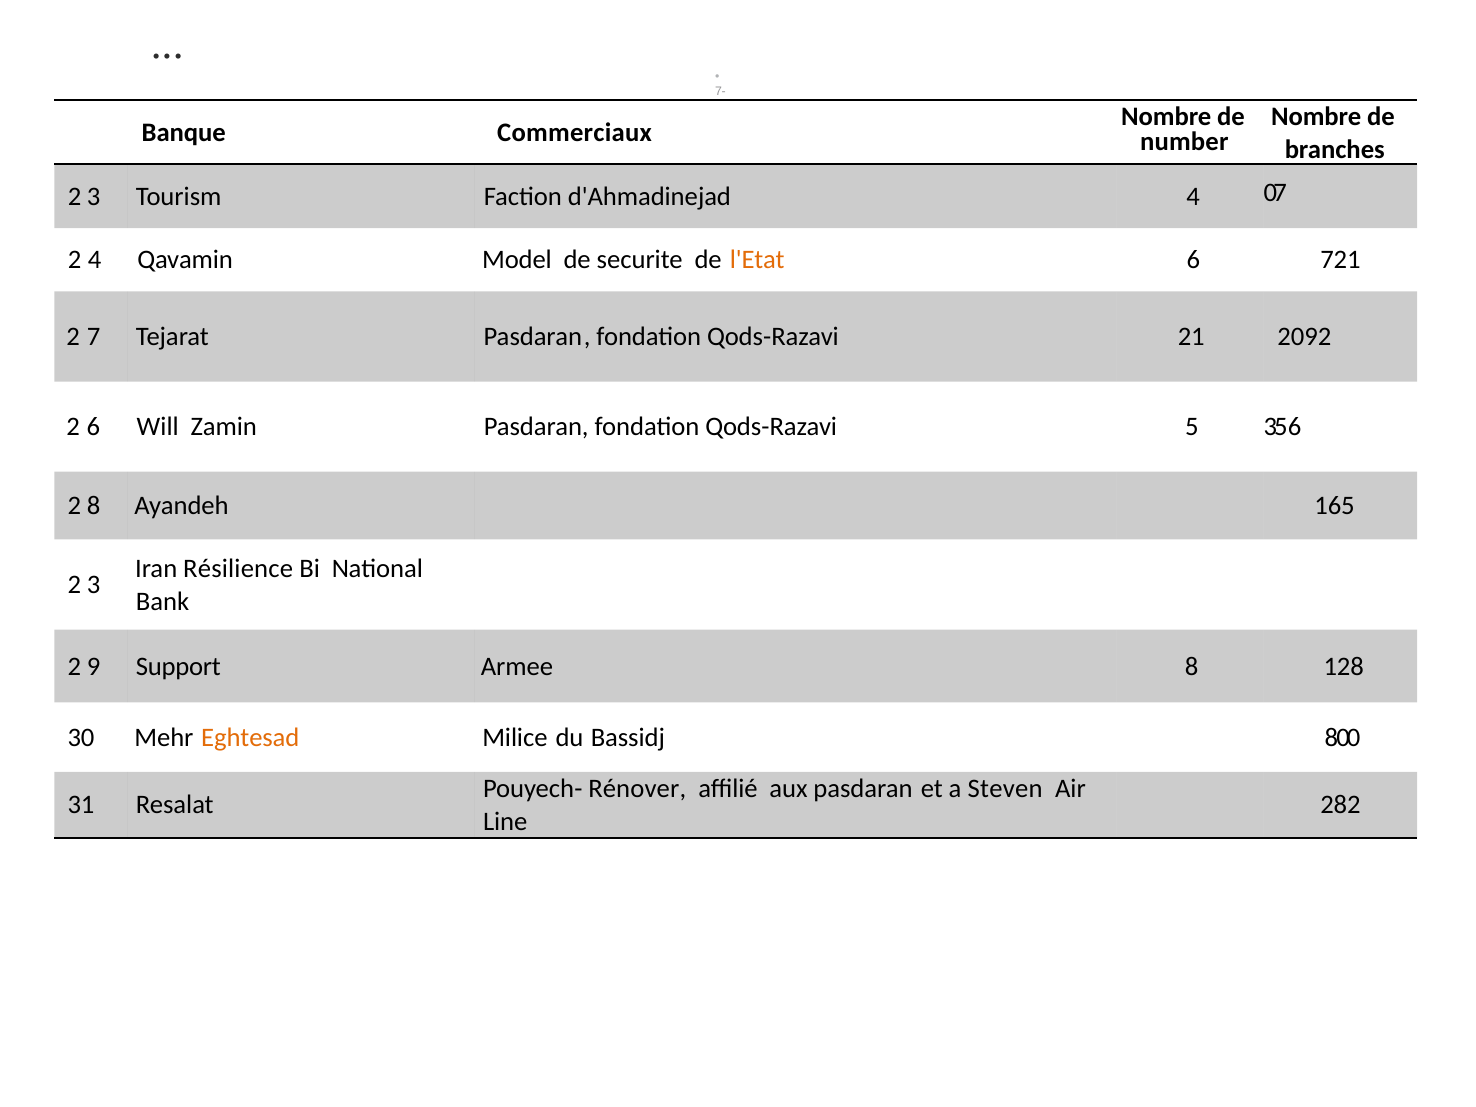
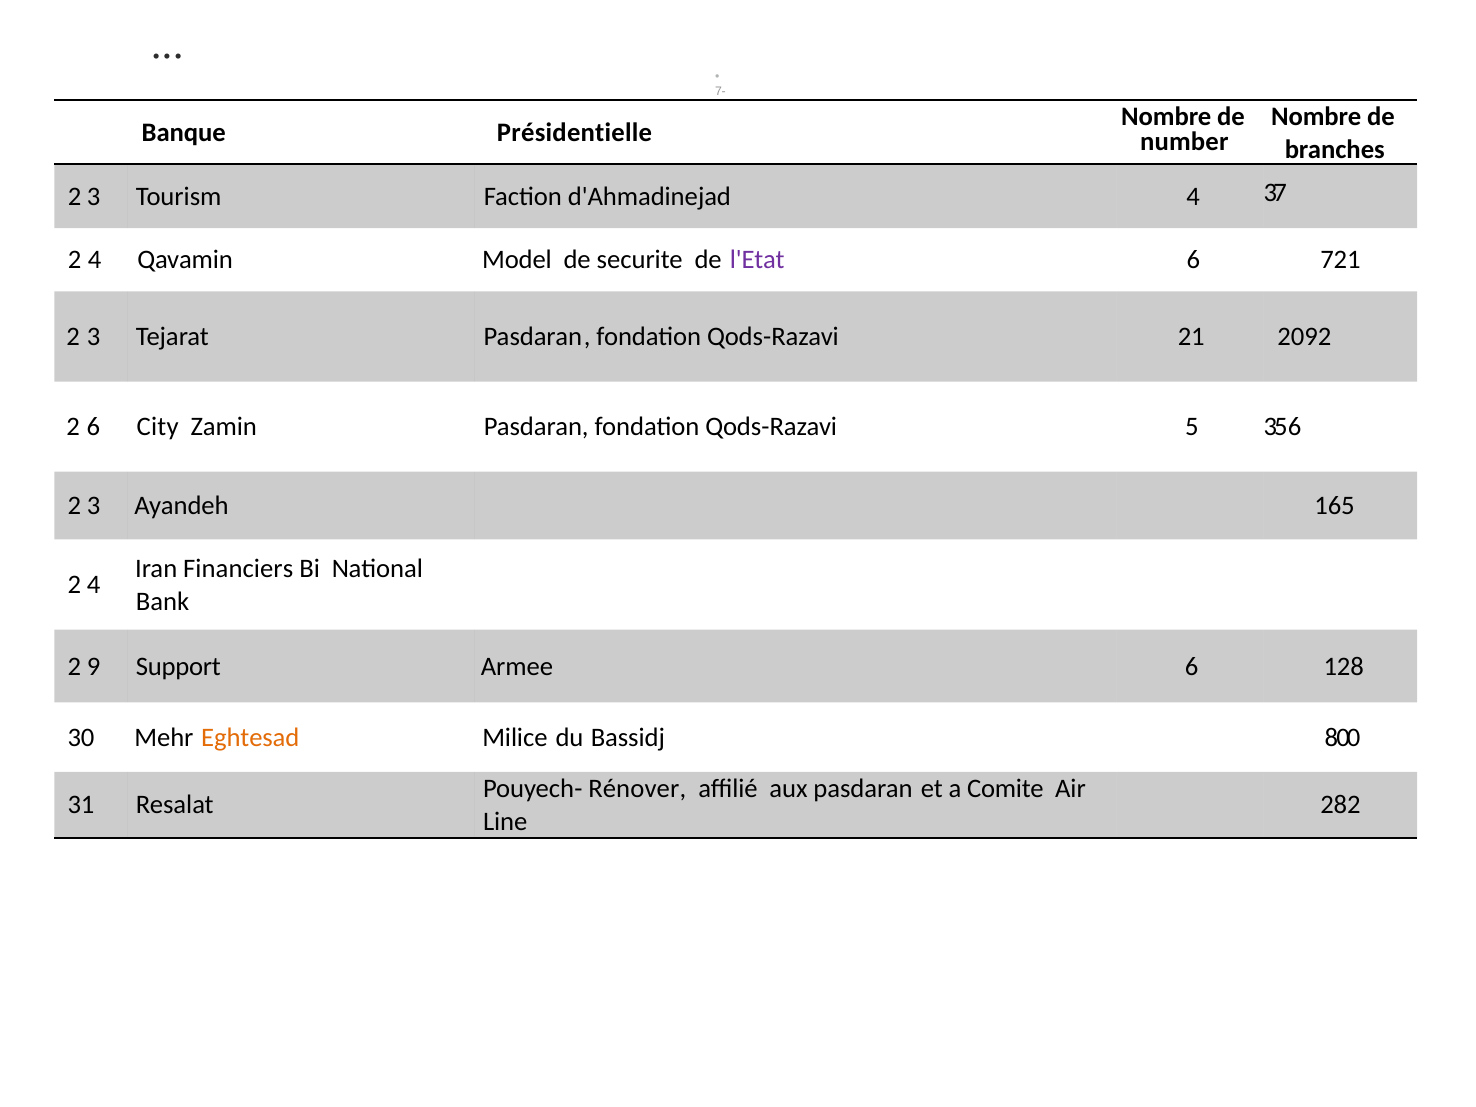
Commerciaux: Commerciaux -> Présidentielle
4 0: 0 -> 3
l'Etat colour: orange -> purple
7 at (94, 337): 7 -> 3
Will: Will -> City
8 at (94, 506): 8 -> 3
Résilience: Résilience -> Financiers
3 at (94, 585): 3 -> 4
Armee 8: 8 -> 6
Steven: Steven -> Comite
